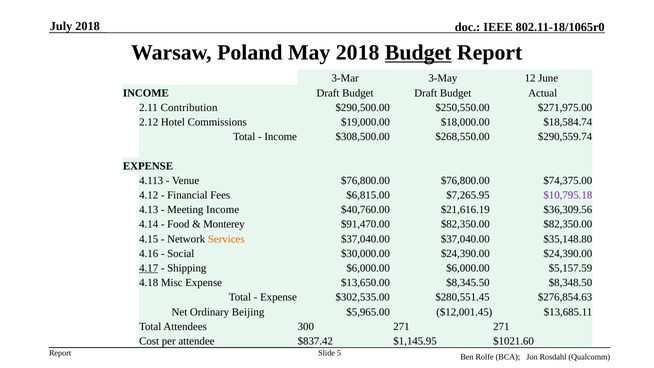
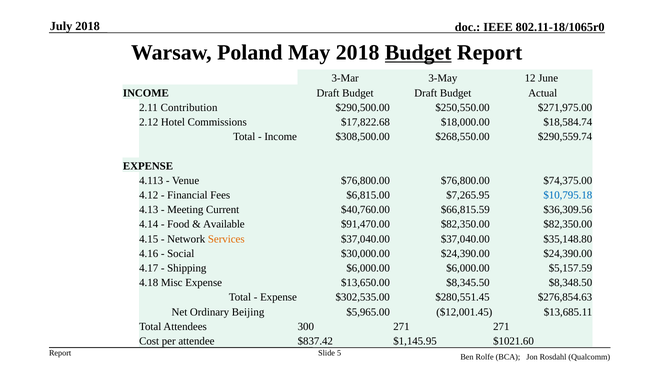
$19,000.00: $19,000.00 -> $17,822.68
$10,795.18 colour: purple -> blue
Meeting Income: Income -> Current
$21,616.19: $21,616.19 -> $66,815.59
Monterey: Monterey -> Available
4.17 underline: present -> none
